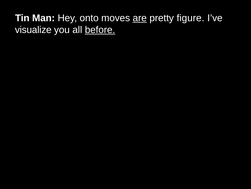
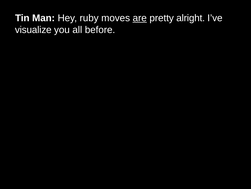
onto: onto -> ruby
figure: figure -> alright
before underline: present -> none
